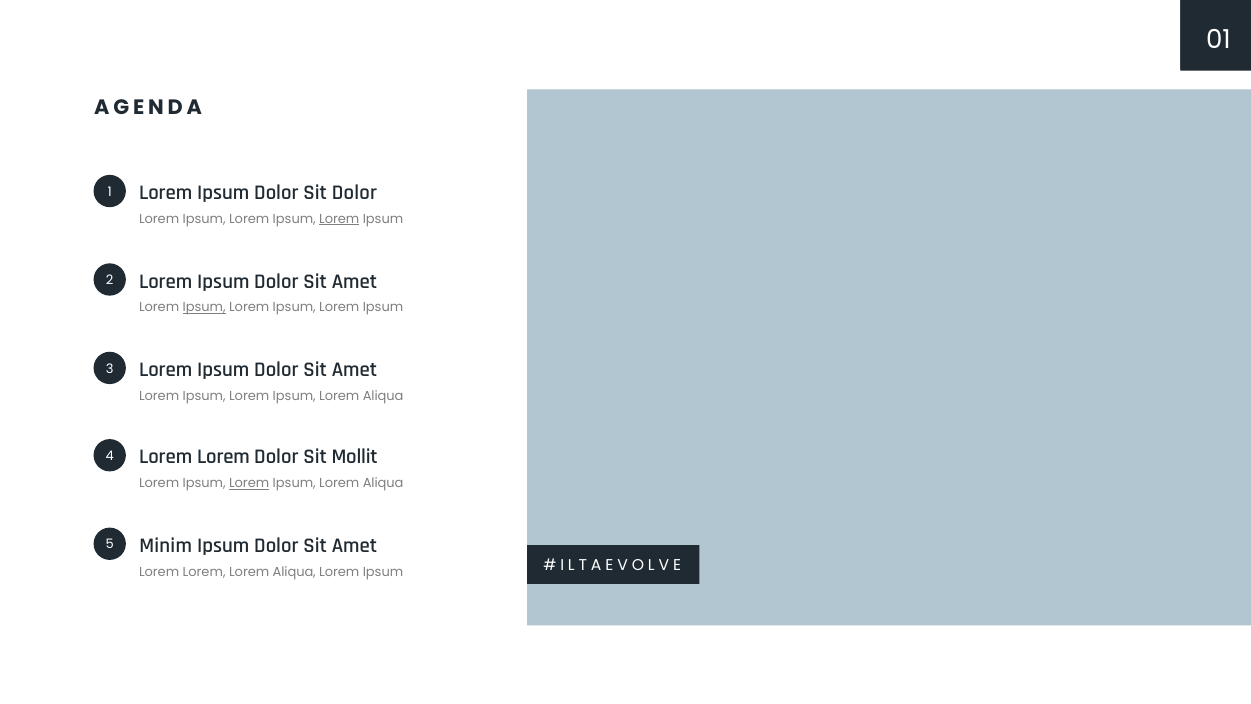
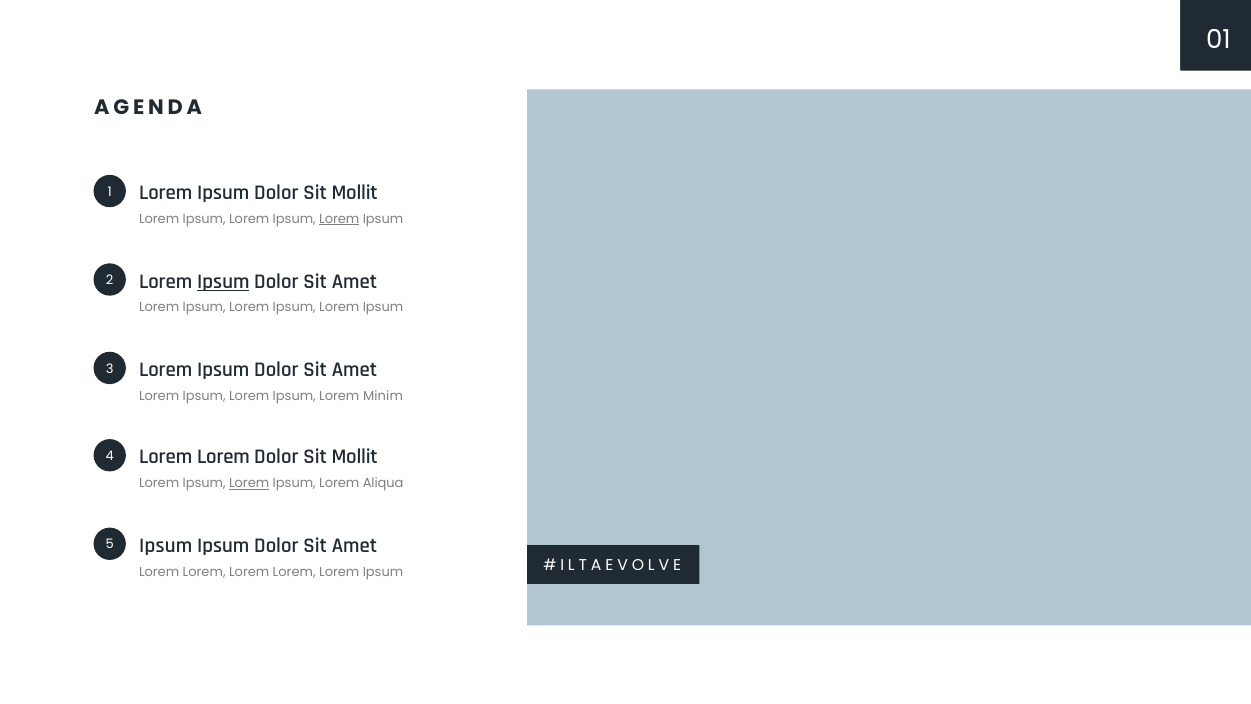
Ipsum Dolor Sit Dolor: Dolor -> Mollit
Ipsum at (223, 281) underline: none -> present
Ipsum at (204, 307) underline: present -> none
Aliqua at (383, 396): Aliqua -> Minim
Minim at (166, 545): Minim -> Ipsum
Aliqua at (294, 572): Aliqua -> Lorem
